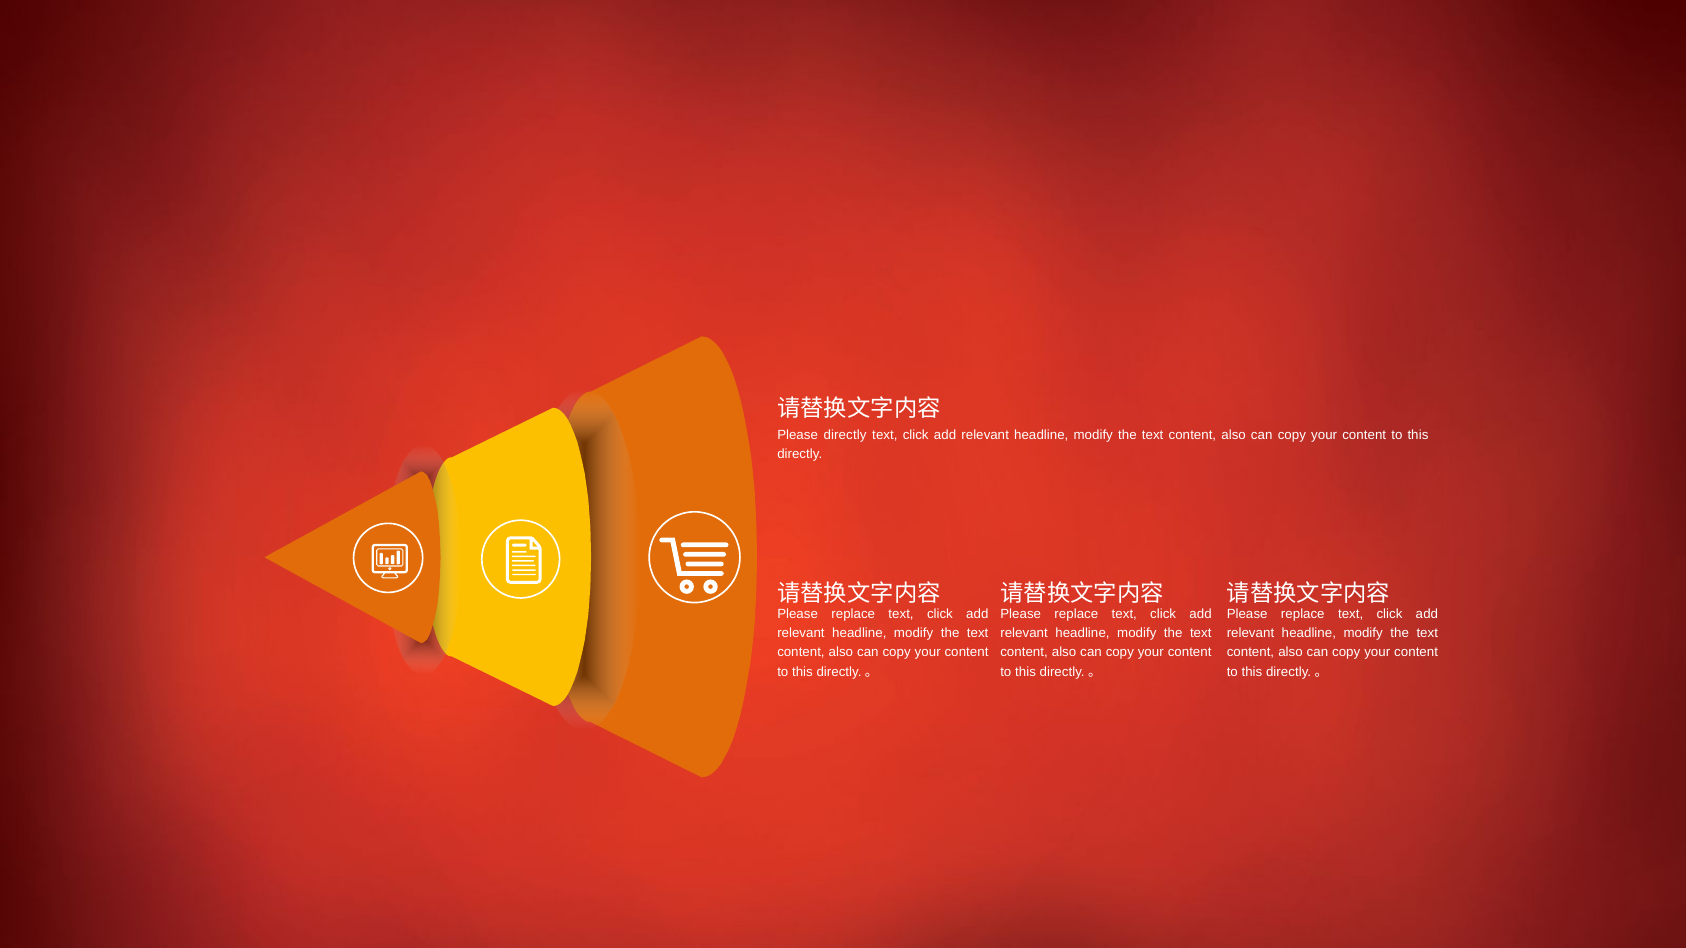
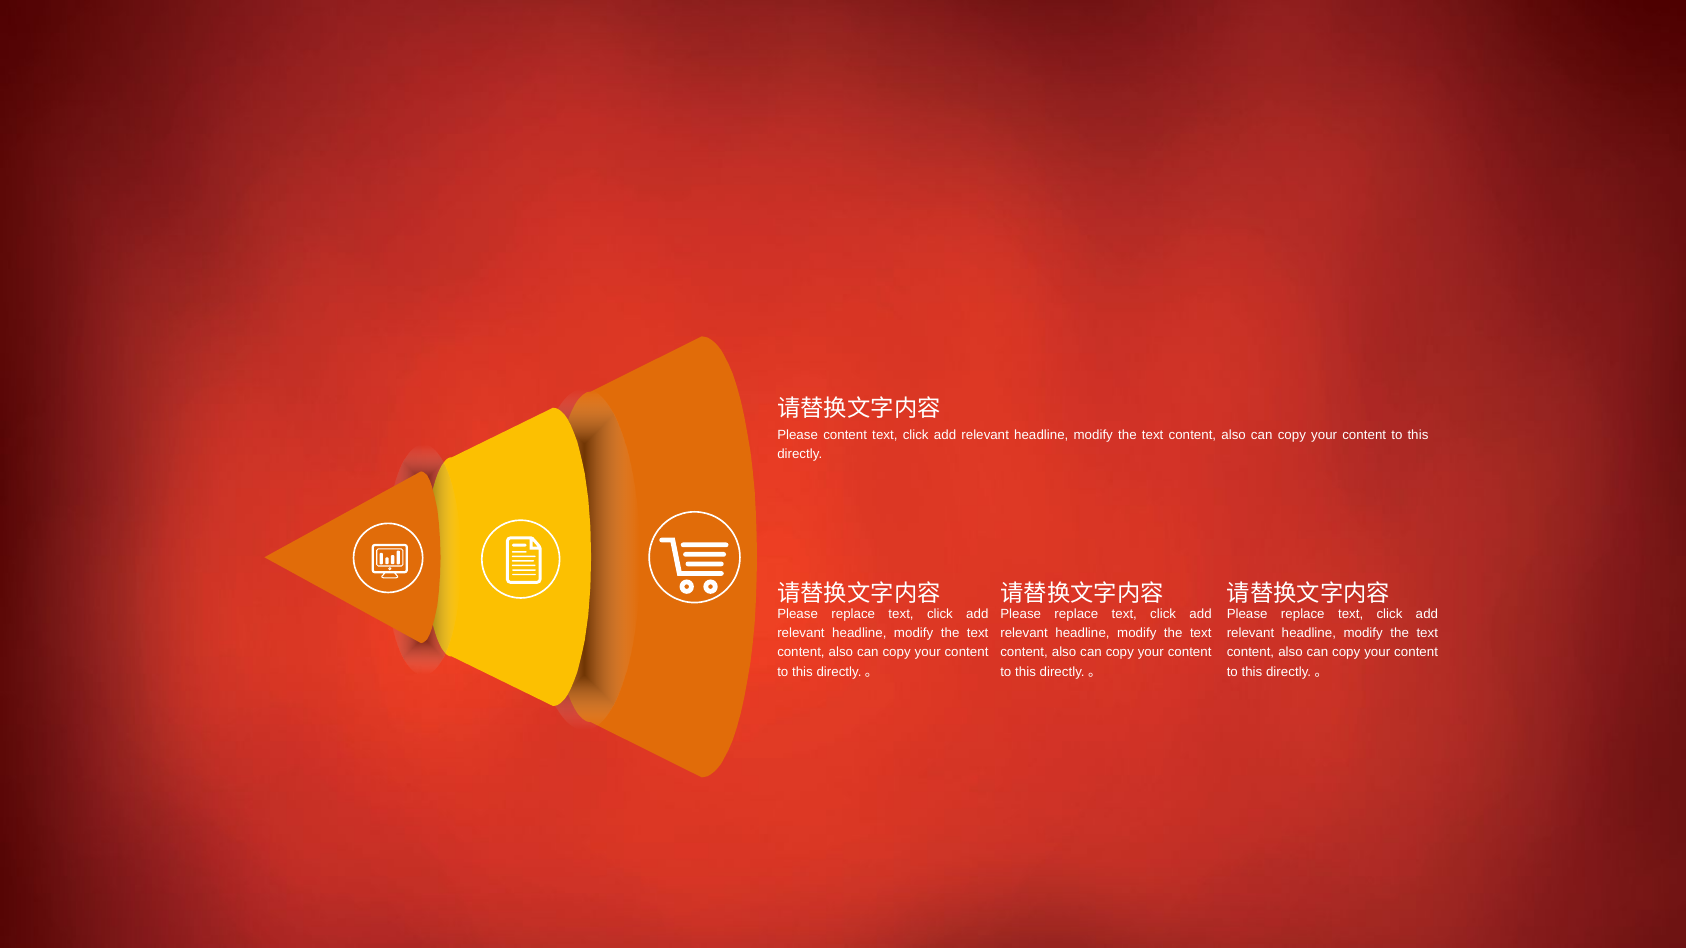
Please directly: directly -> content
